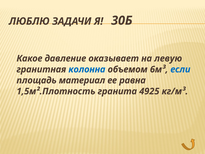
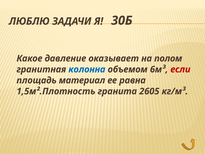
левую: левую -> полом
если colour: blue -> red
4925: 4925 -> 2605
